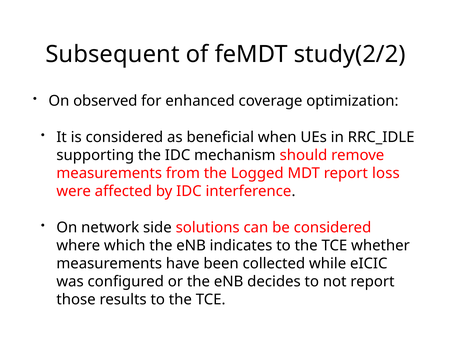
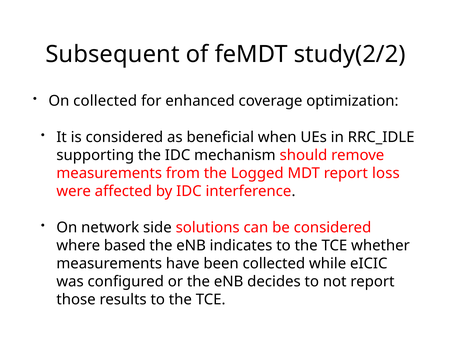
On observed: observed -> collected
which: which -> based
